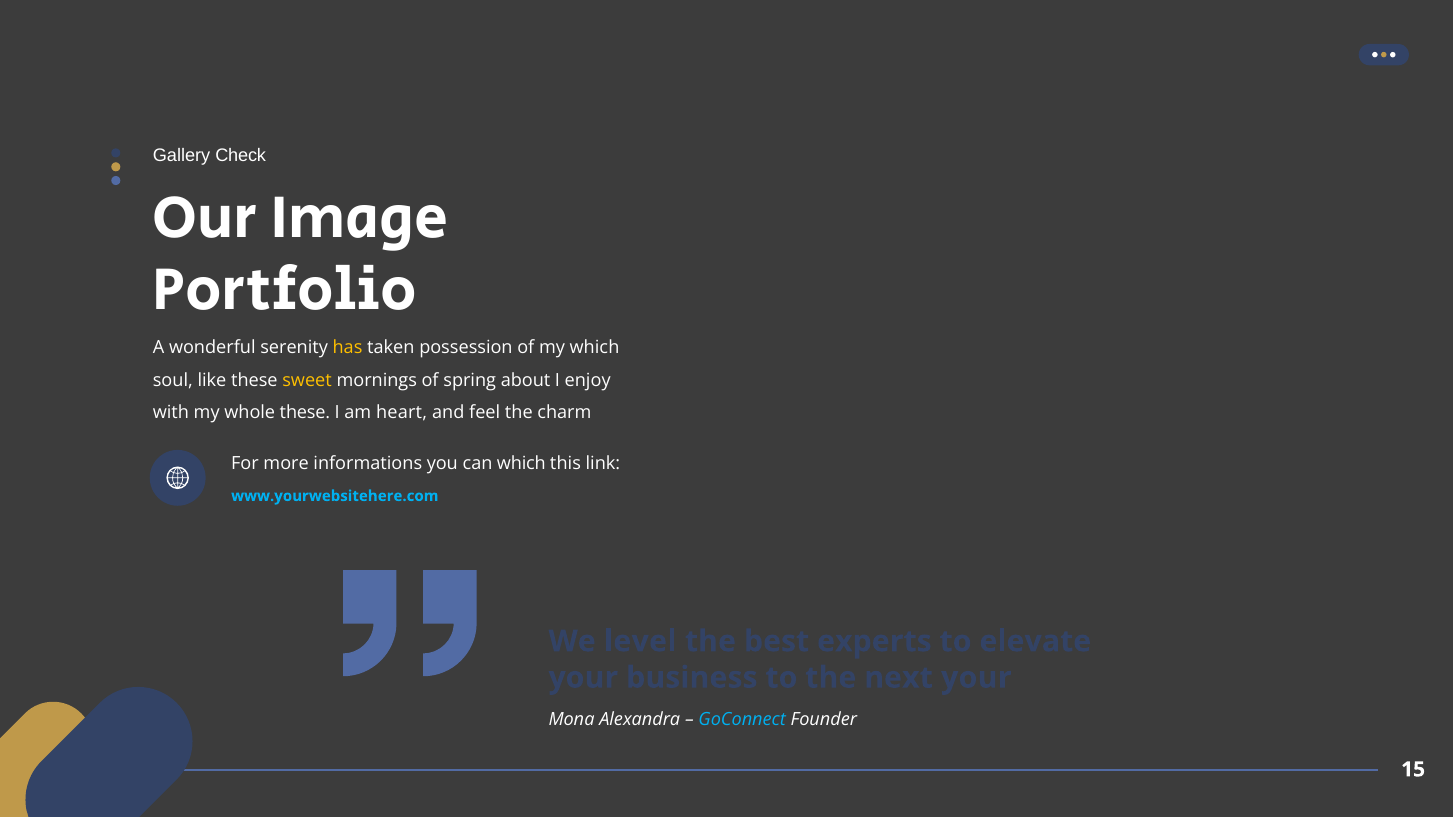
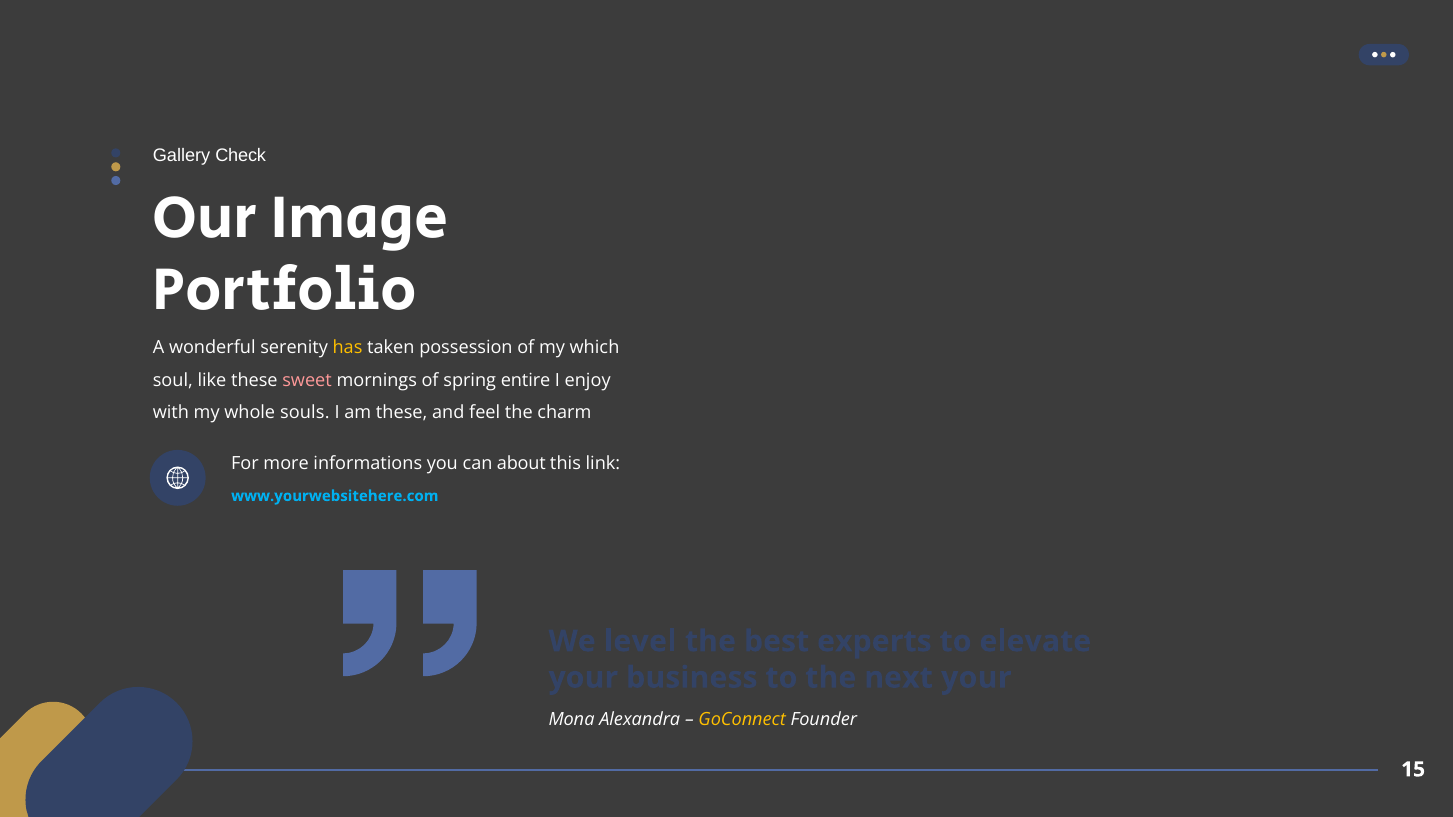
sweet colour: yellow -> pink
about: about -> entire
whole these: these -> souls
am heart: heart -> these
can which: which -> about
GoConnect colour: light blue -> yellow
